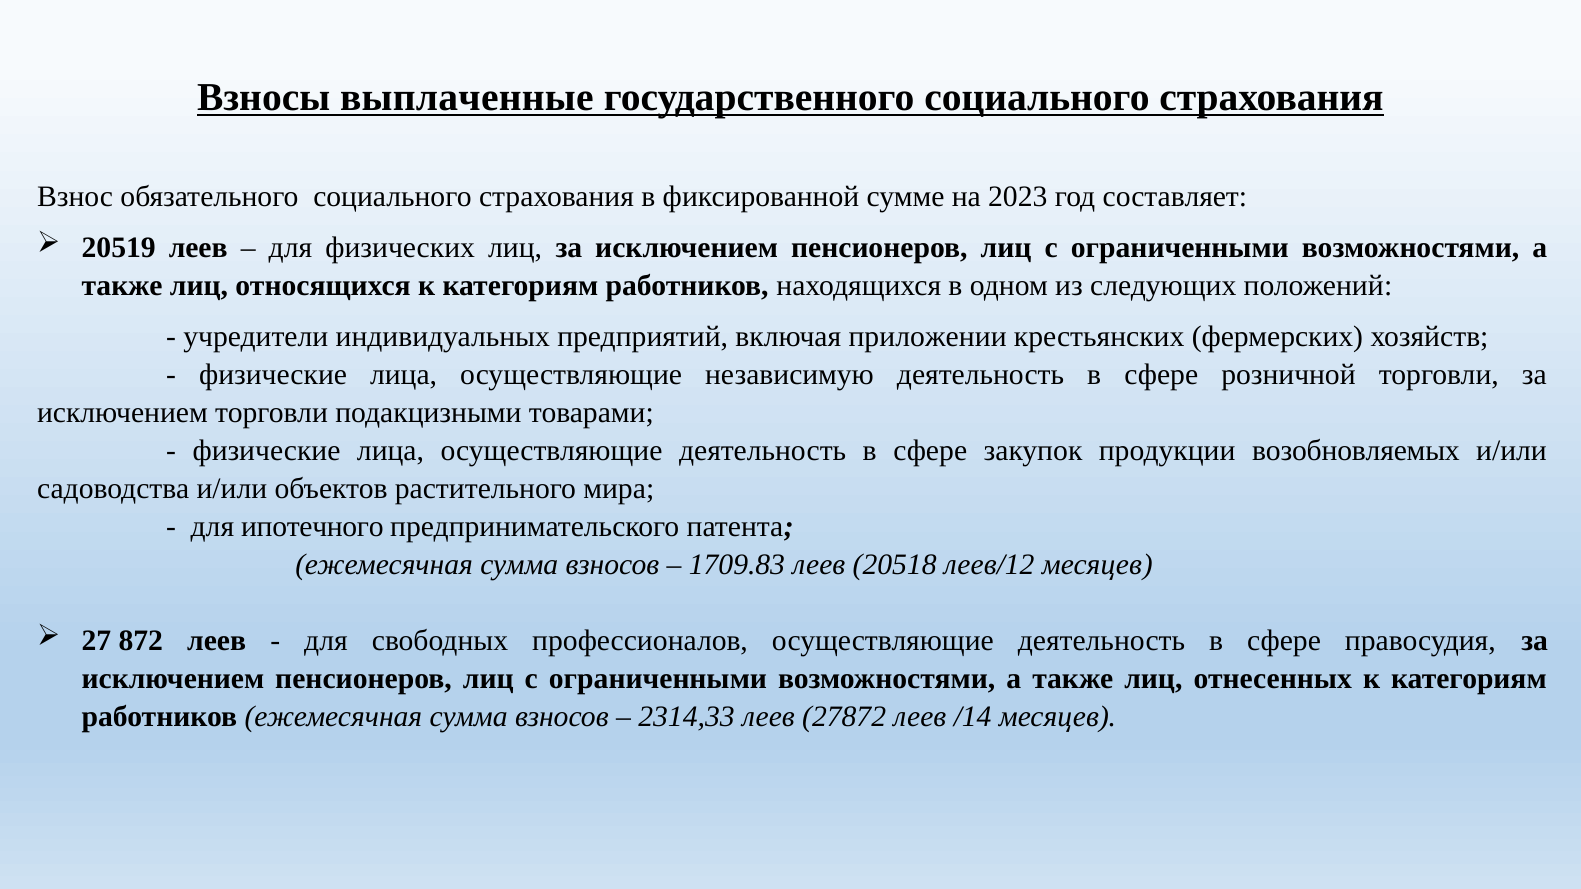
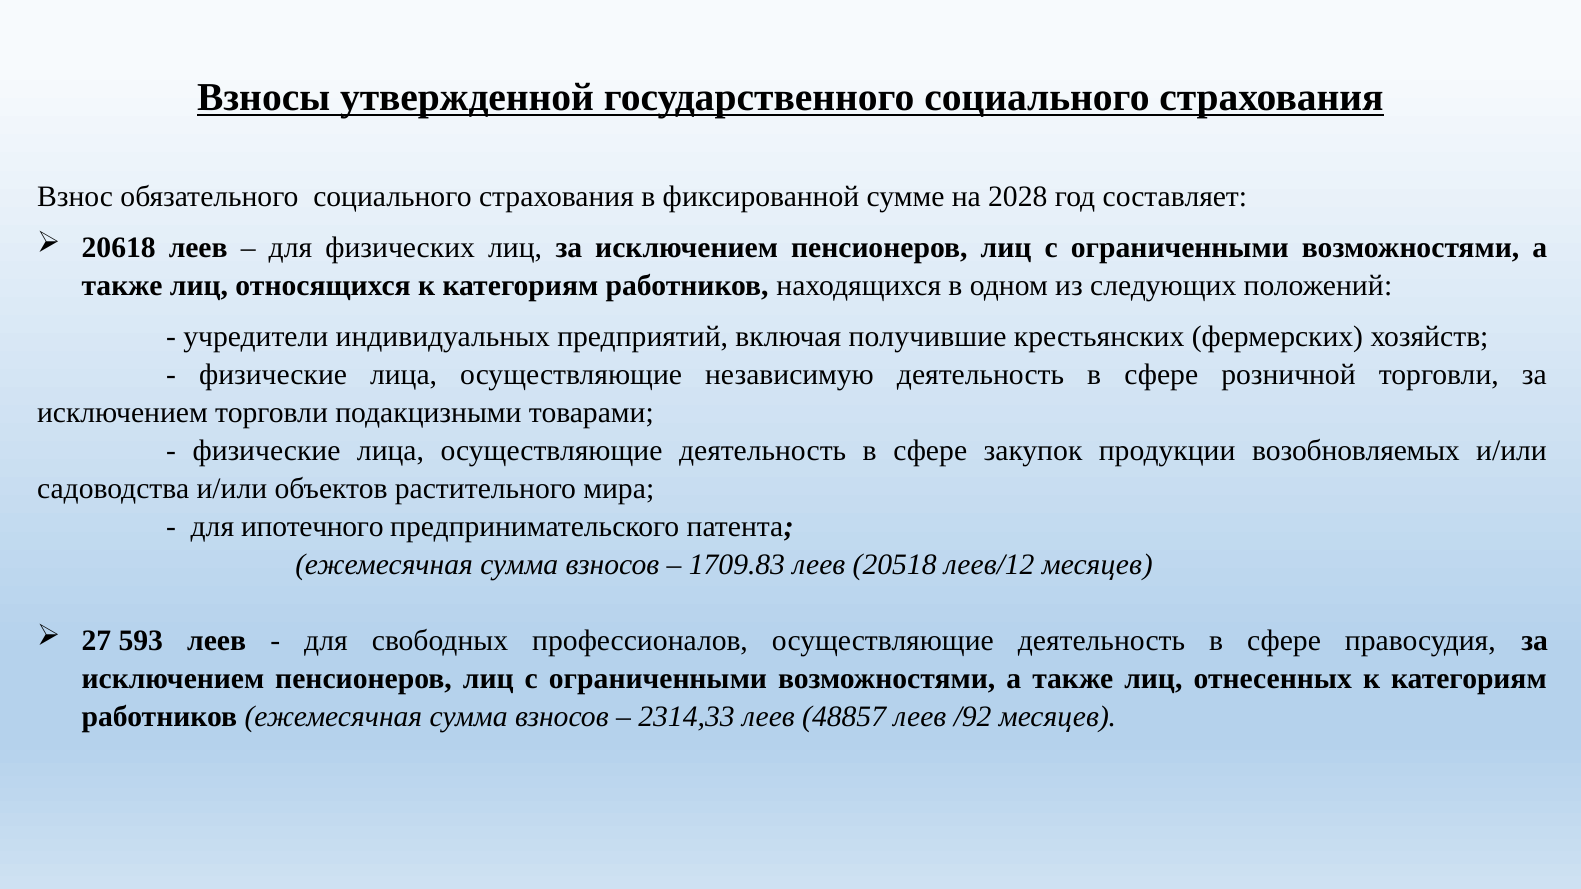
выплаченные: выплаченные -> утвержденной
2023: 2023 -> 2028
20519: 20519 -> 20618
приложении: приложении -> получившие
872: 872 -> 593
27872: 27872 -> 48857
/14: /14 -> /92
